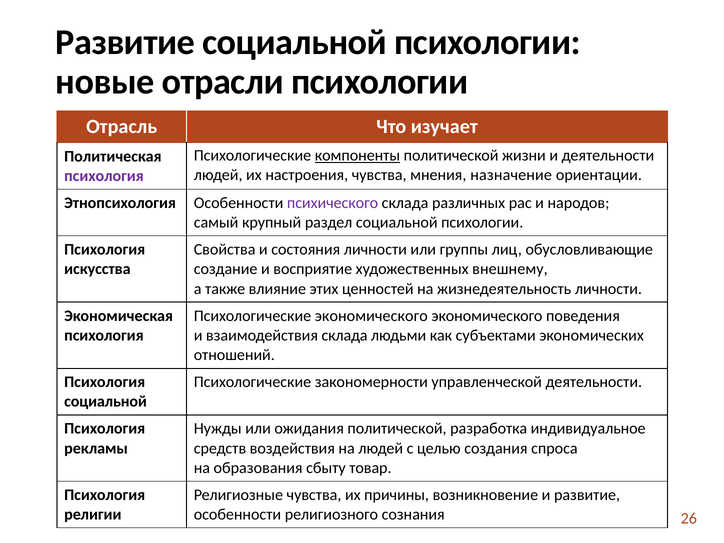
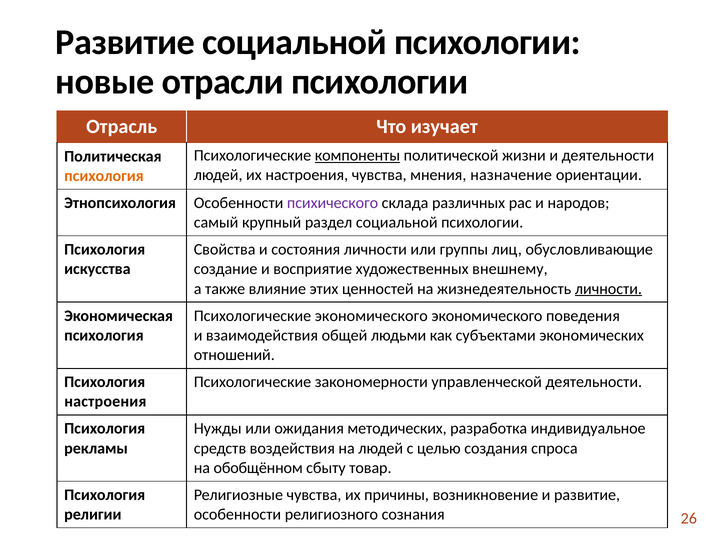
психология at (104, 176) colour: purple -> orange
личности at (608, 289) underline: none -> present
взаимодействия склада: склада -> общей
социальной at (106, 402): социальной -> настроения
ожидания политической: политической -> методических
образования: образования -> обобщённом
